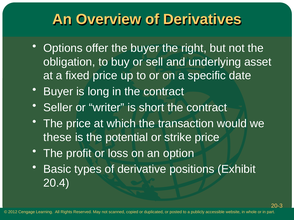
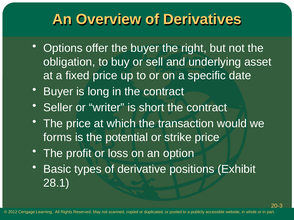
these: these -> forms
20.4: 20.4 -> 28.1
